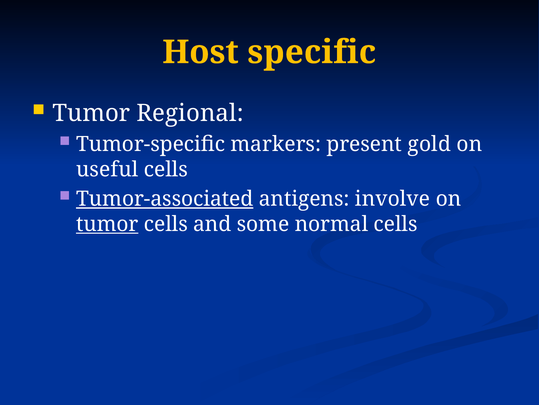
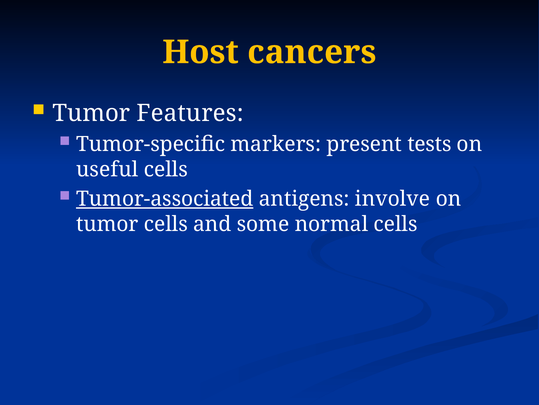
specific: specific -> cancers
Regional: Regional -> Features
gold: gold -> tests
tumor at (107, 224) underline: present -> none
